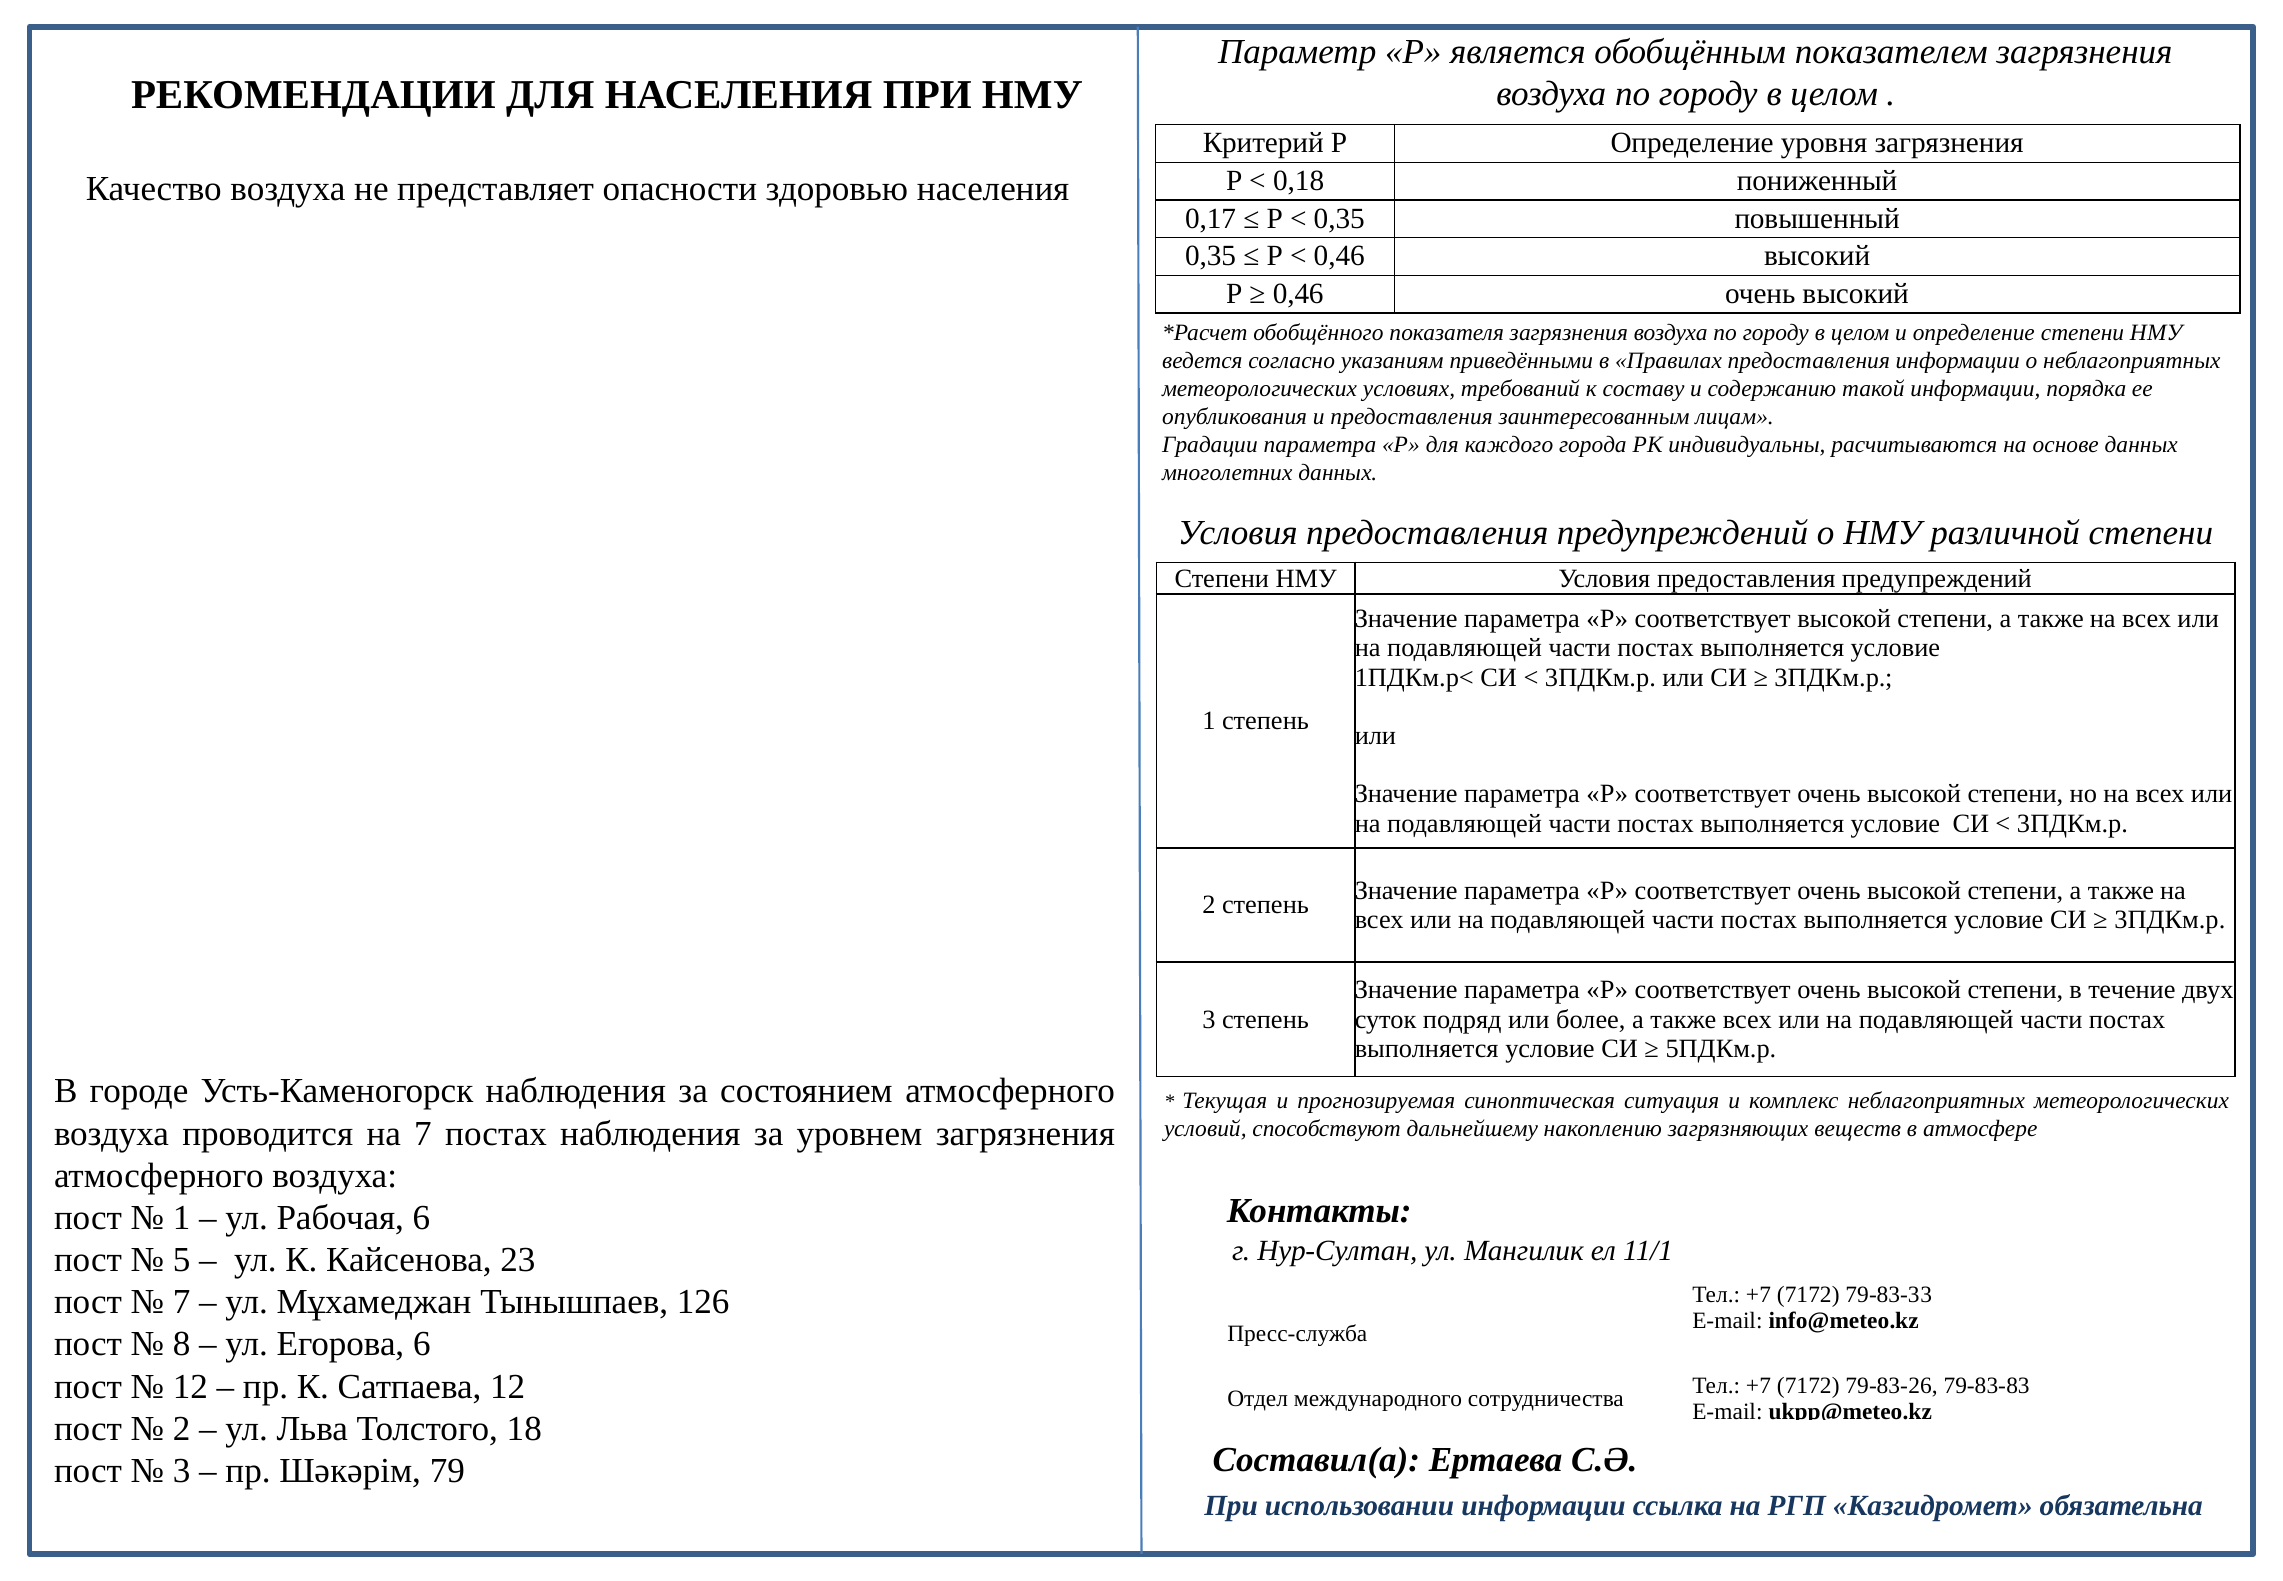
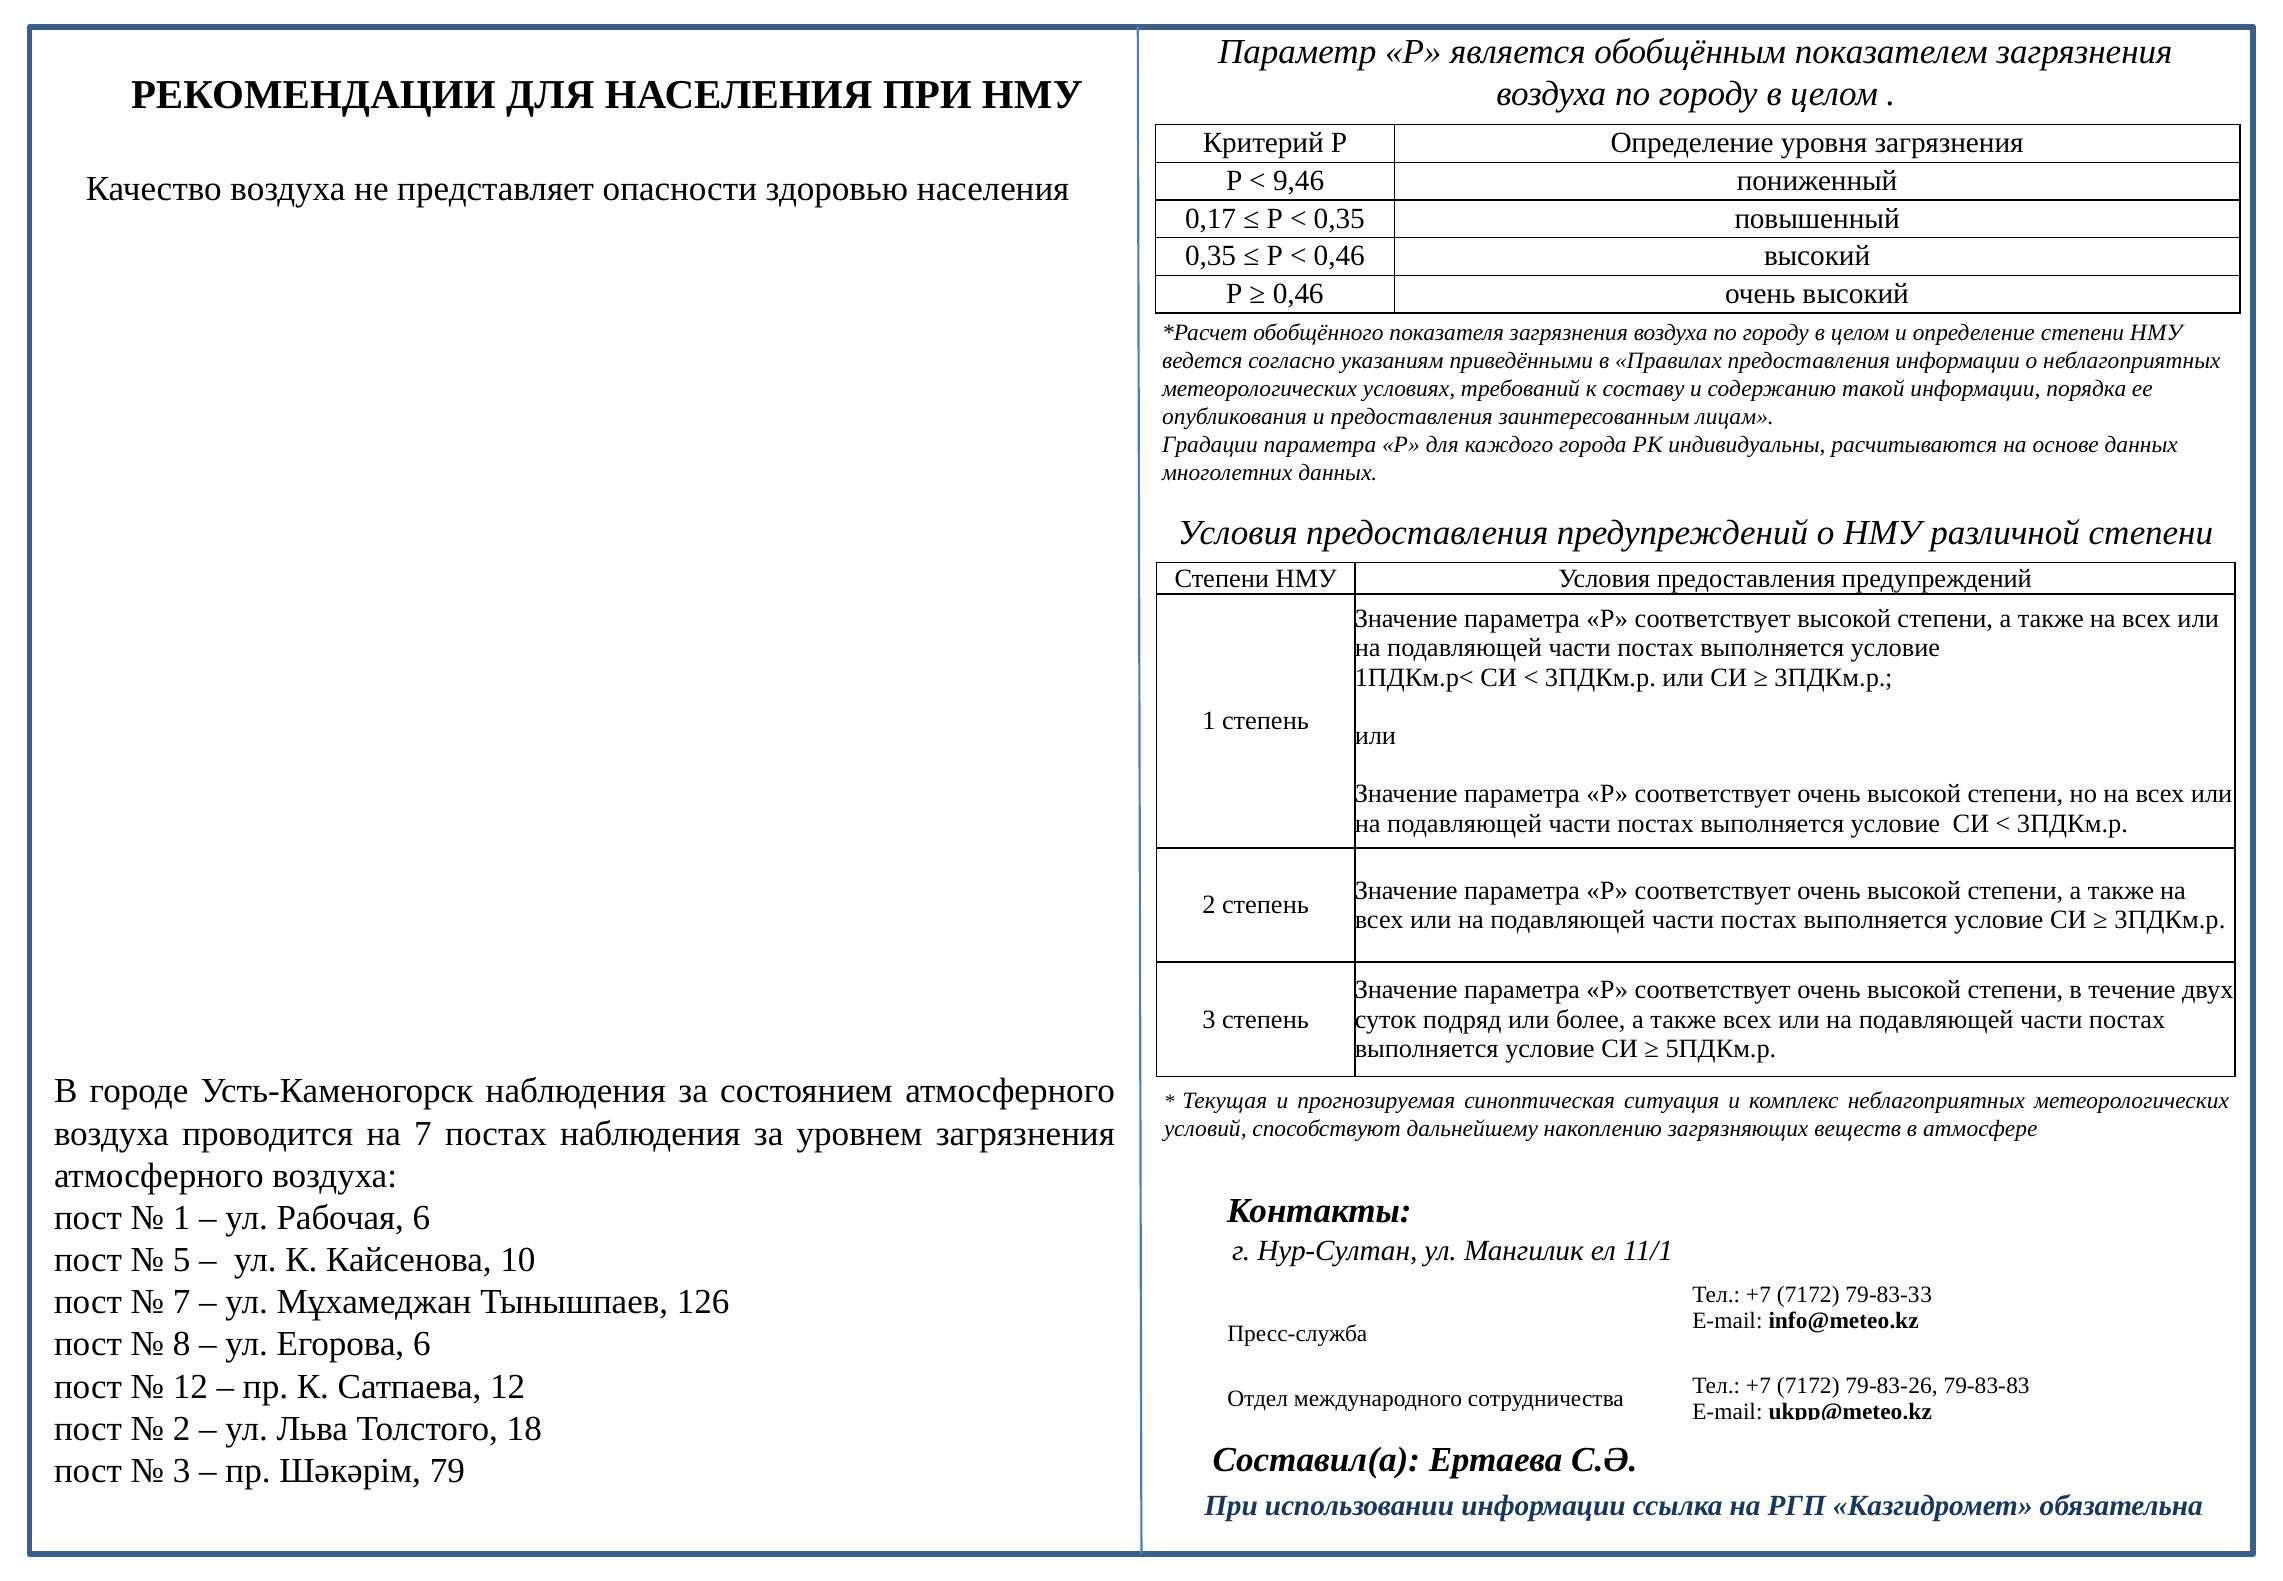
0,18: 0,18 -> 9,46
23: 23 -> 10
